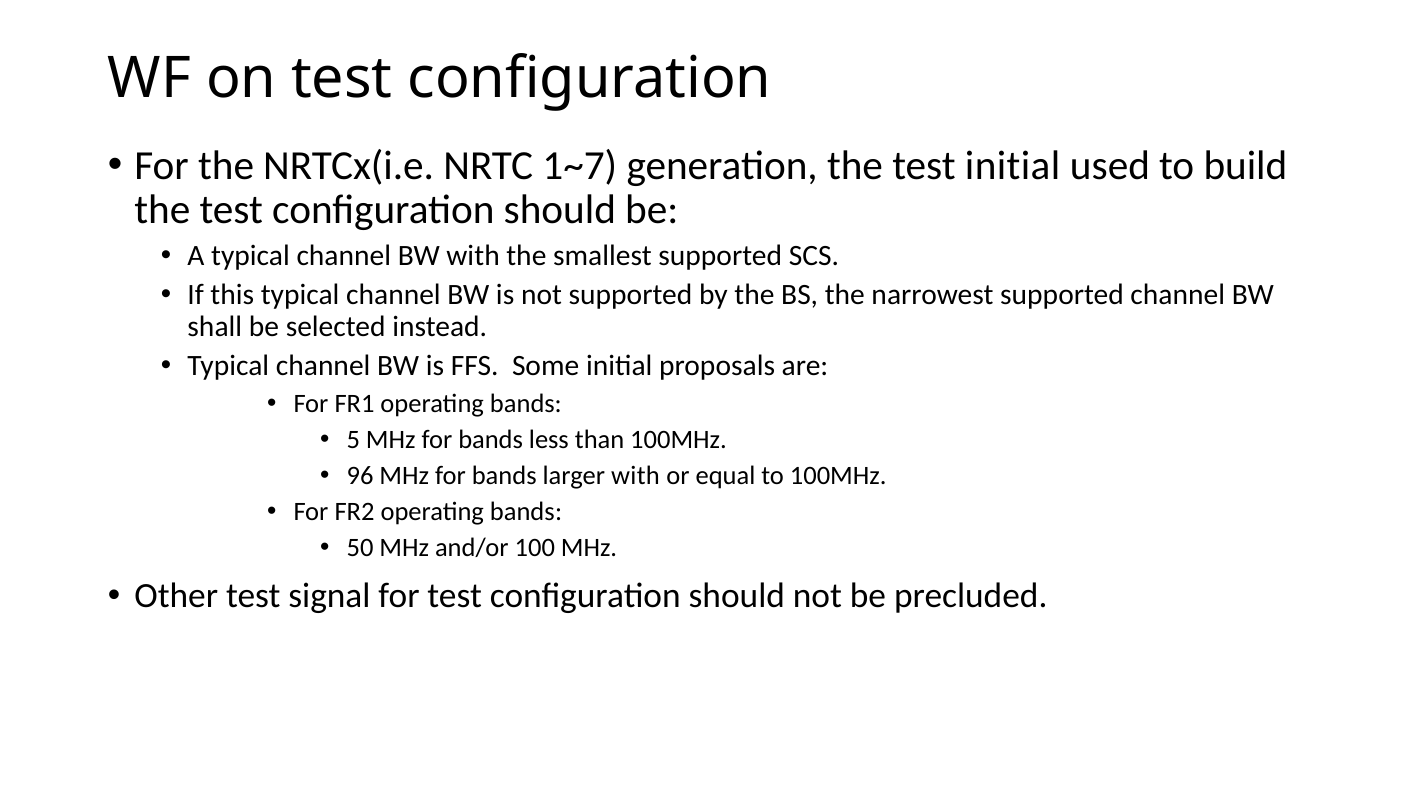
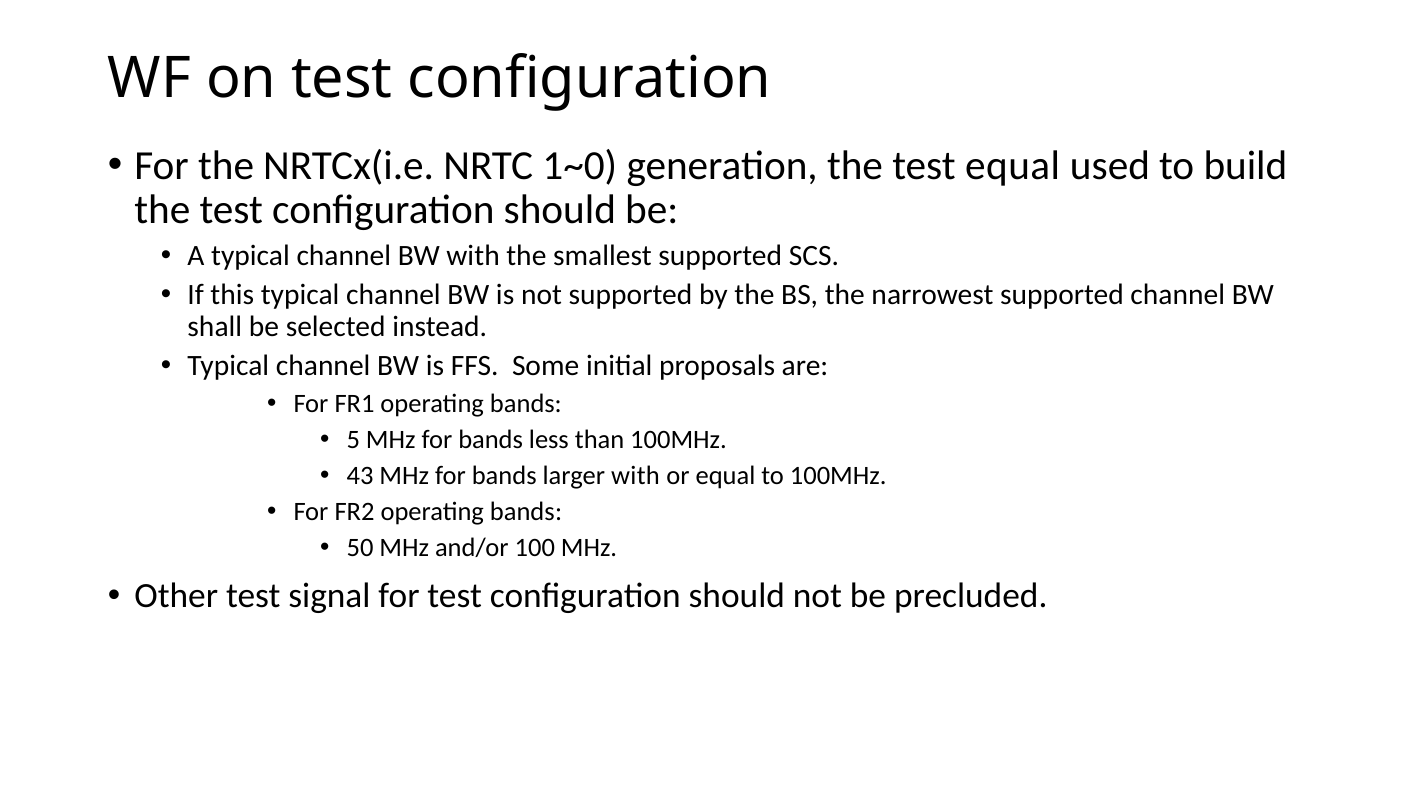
1~7: 1~7 -> 1~0
test initial: initial -> equal
96: 96 -> 43
